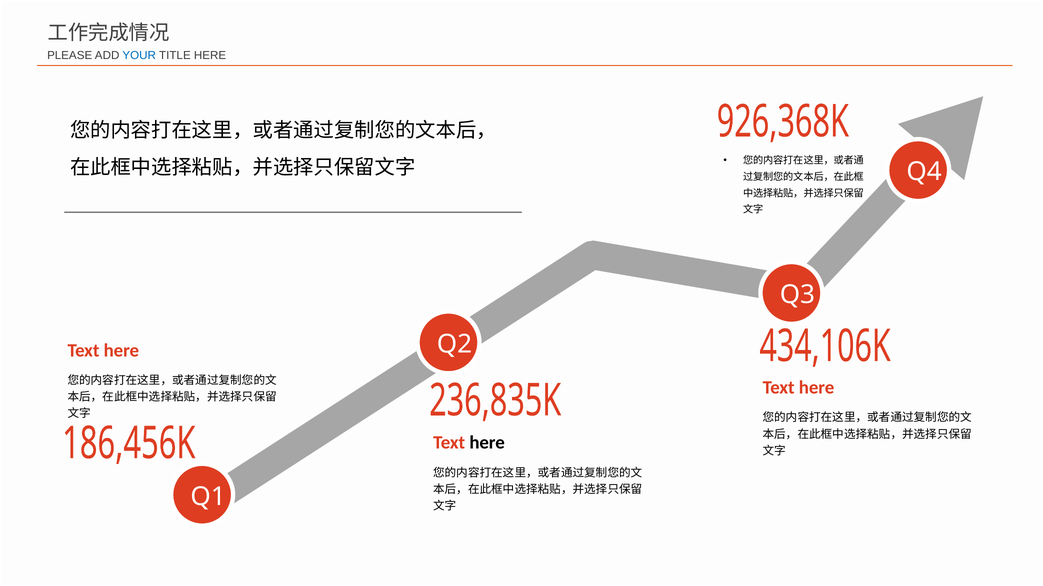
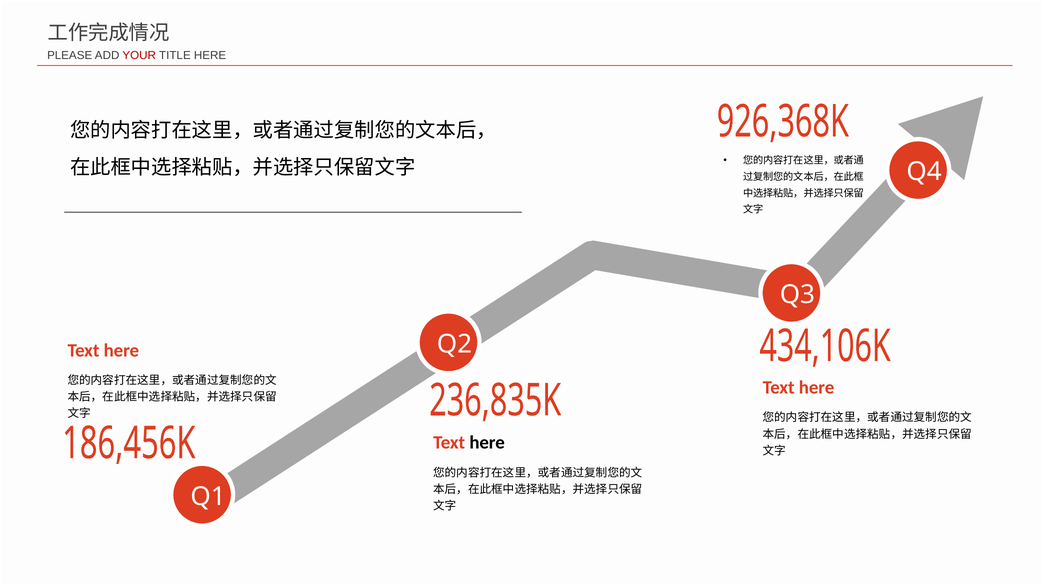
YOUR colour: blue -> red
